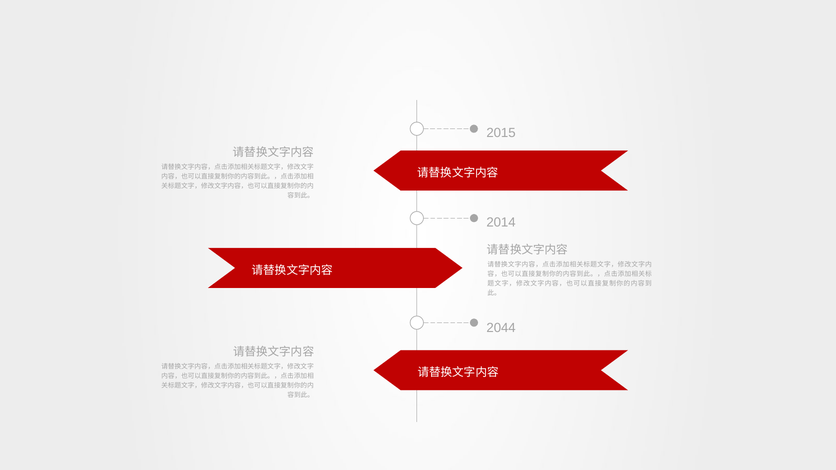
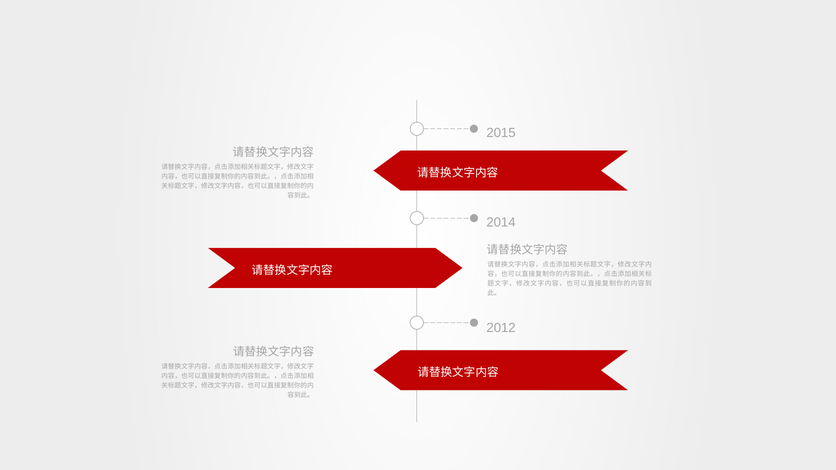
2044: 2044 -> 2012
